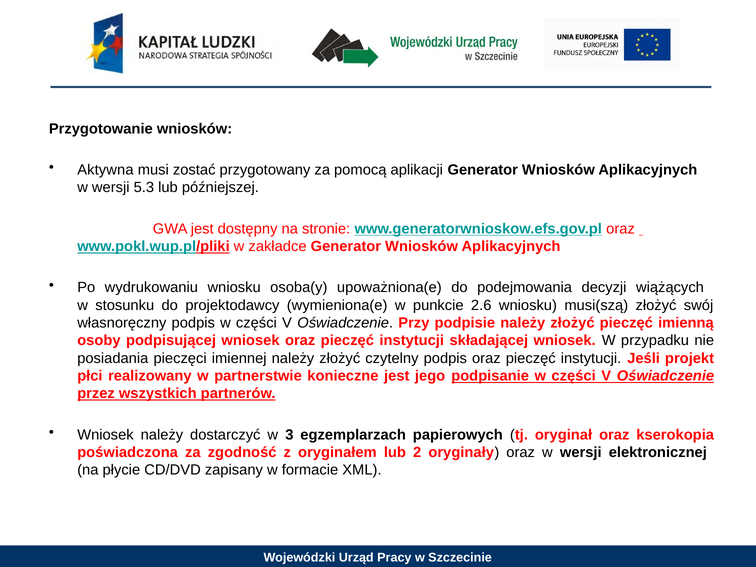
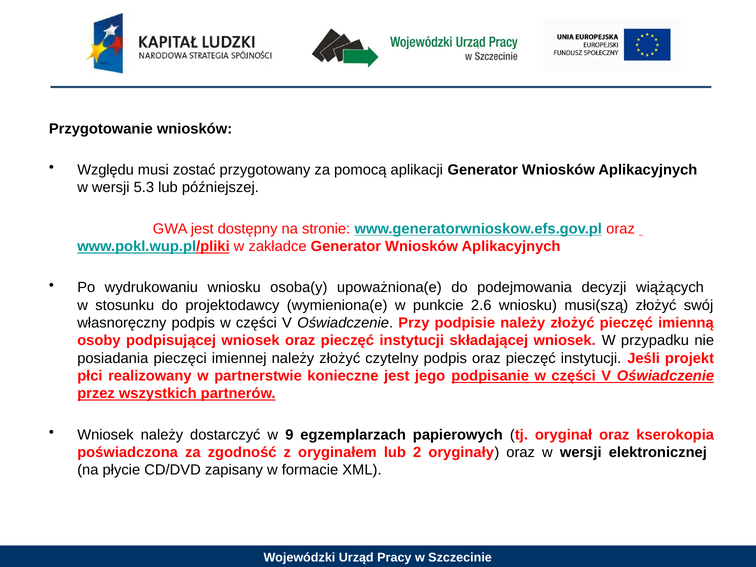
Aktywna: Aktywna -> Względu
3: 3 -> 9
